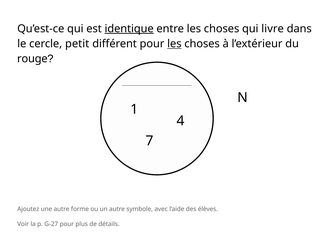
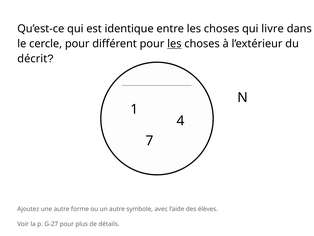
identique underline: present -> none
cercle petit: petit -> pour
rouge: rouge -> décrit
